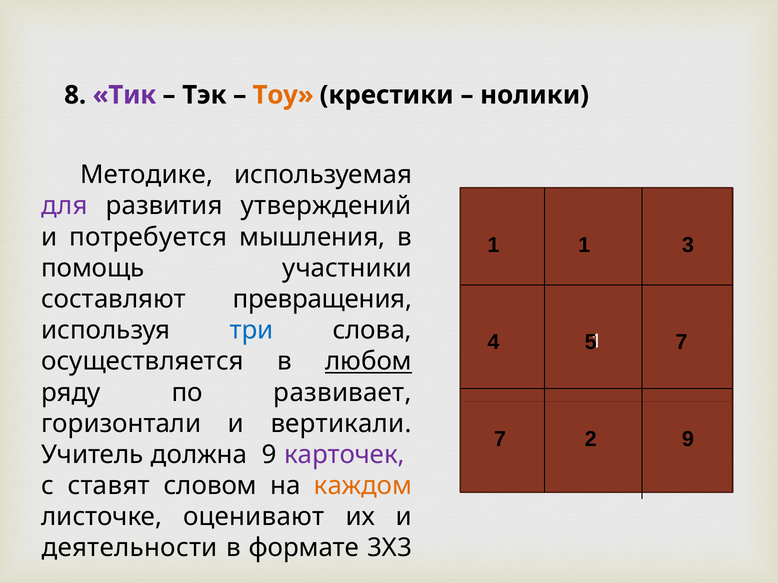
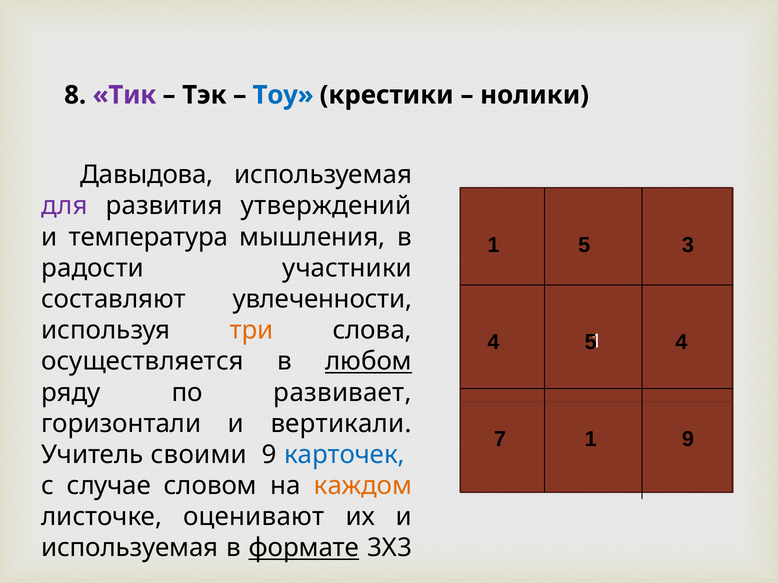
Тоу colour: orange -> blue
Методике: Методике -> Давыдова
потребуется: потребуется -> температура
1 at (584, 245): 1 -> 5
помощь: помощь -> радости
превращения: превращения -> увлеченности
три colour: blue -> orange
7 at (681, 342): 7 -> 4
7 2: 2 -> 1
должна: должна -> своими
карточек colour: purple -> blue
ставят: ставят -> случае
деятельности at (130, 548): деятельности -> используемая
формате underline: none -> present
